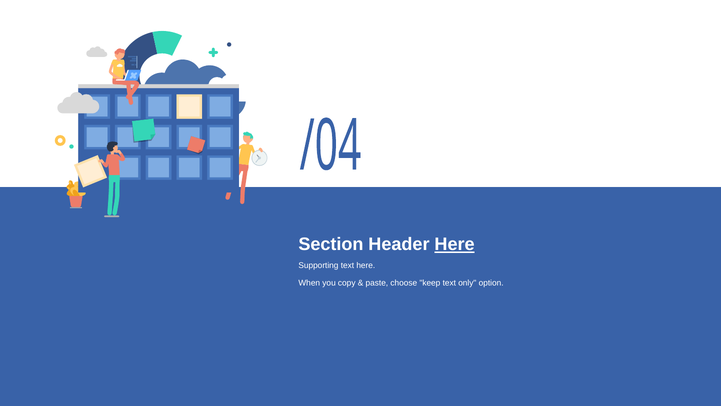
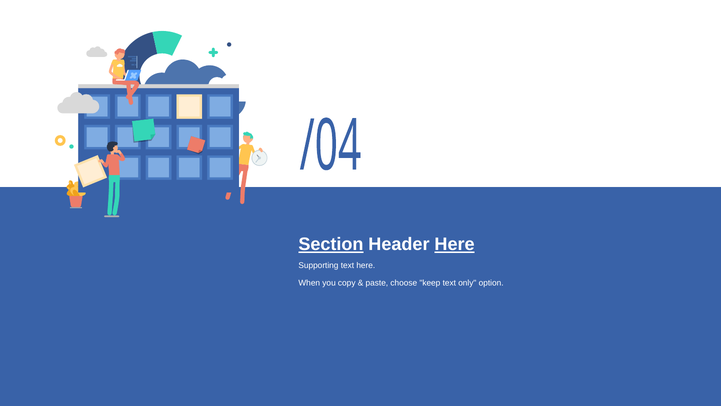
Section underline: none -> present
